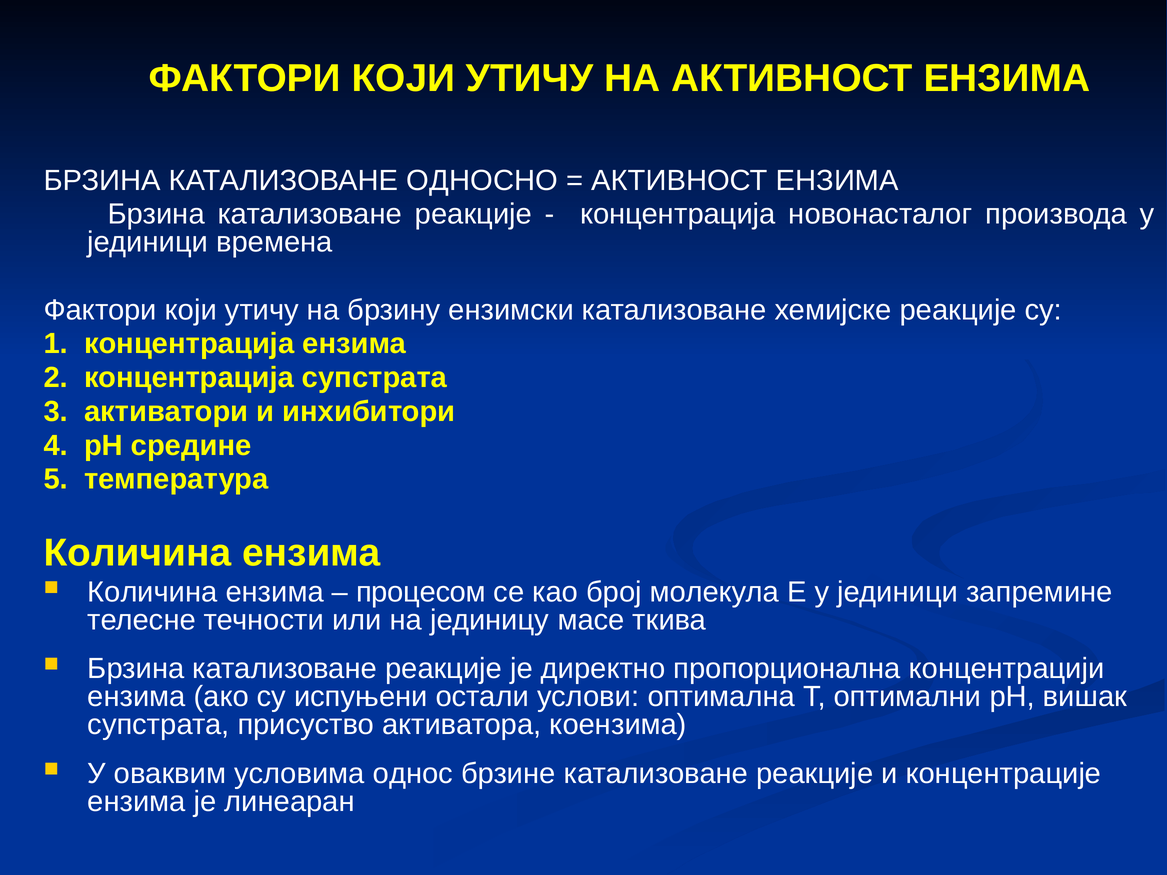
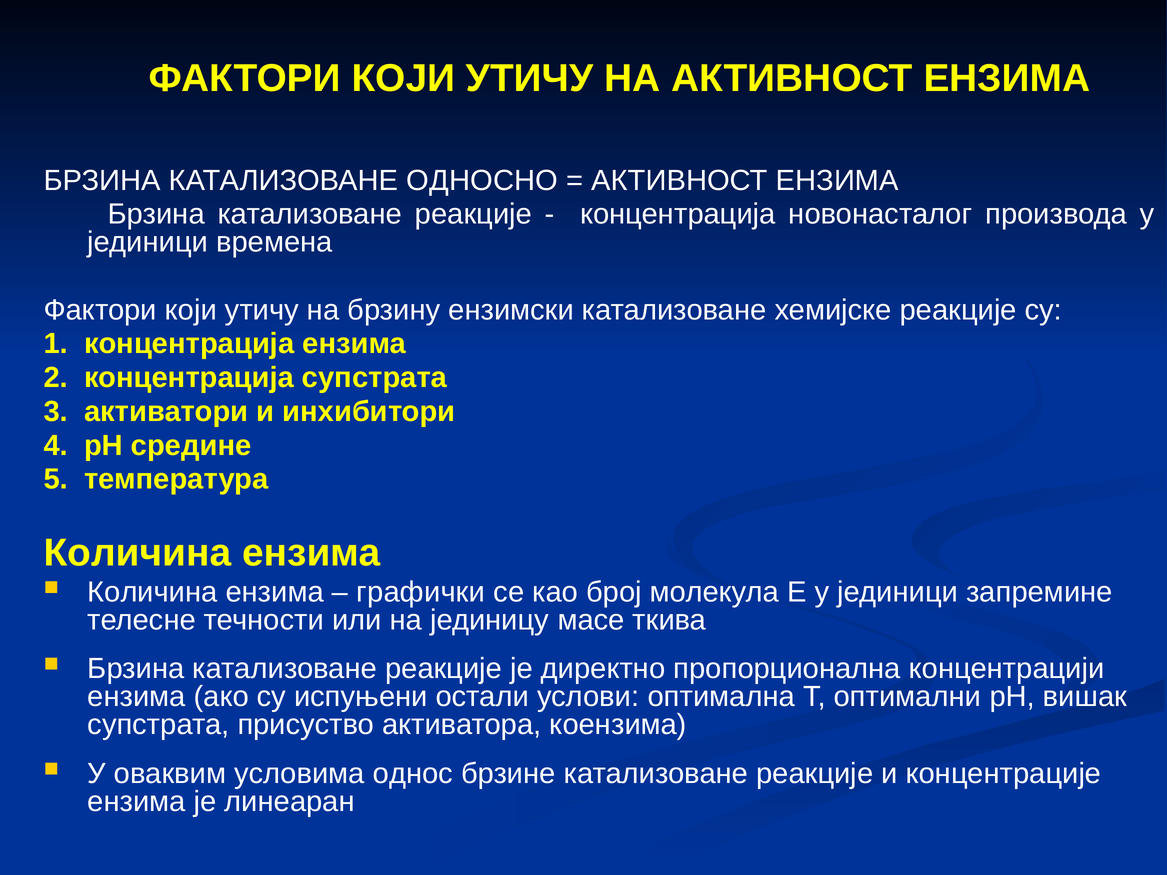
процесом: процесом -> графички
